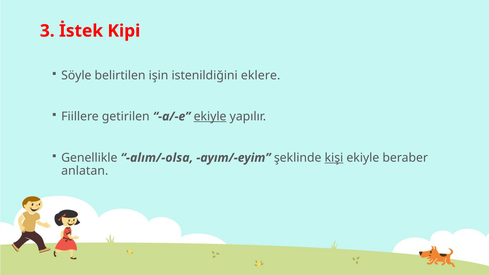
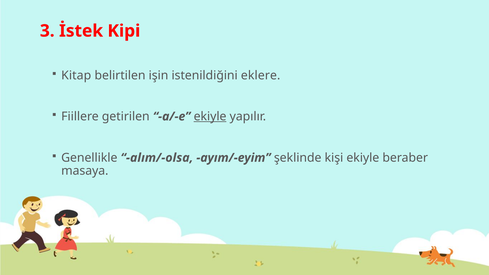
Söyle: Söyle -> Kitap
kişi underline: present -> none
anlatan: anlatan -> masaya
